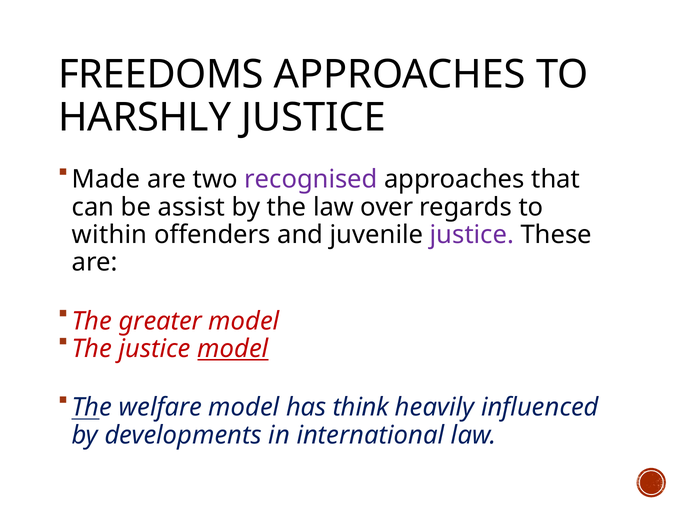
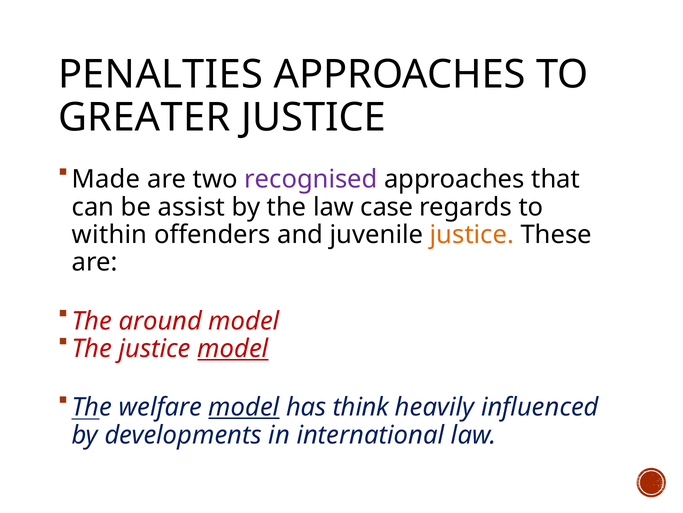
FREEDOMS: FREEDOMS -> PENALTIES
HARSHLY: HARSHLY -> GREATER
over: over -> case
justice at (472, 234) colour: purple -> orange
greater: greater -> around
model at (244, 407) underline: none -> present
